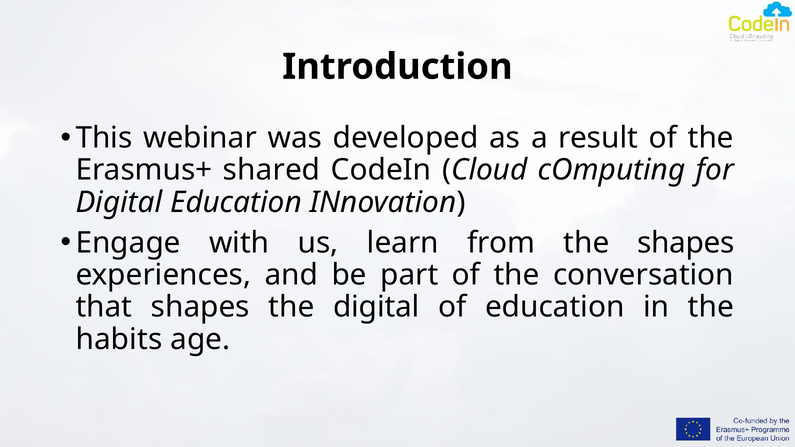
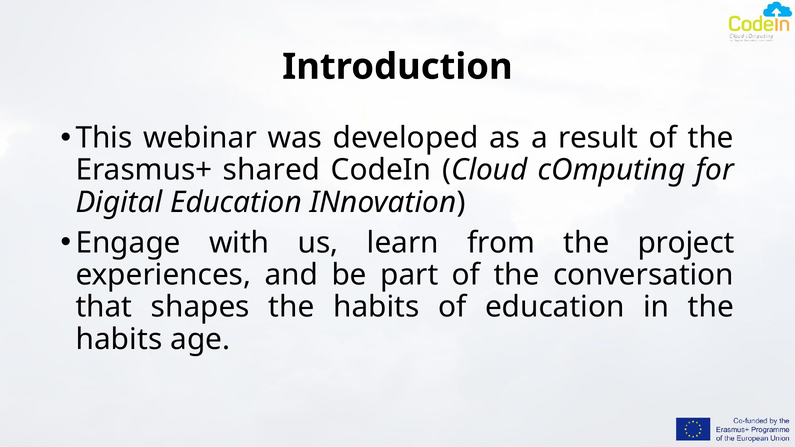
the shapes: shapes -> project
shapes the digital: digital -> habits
